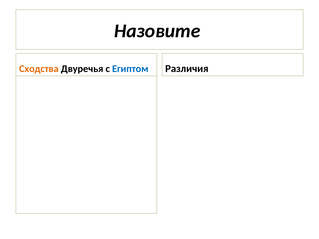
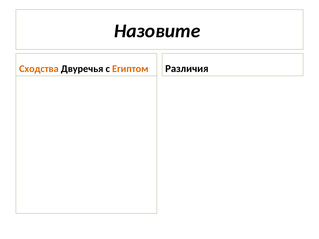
Египтом colour: blue -> orange
